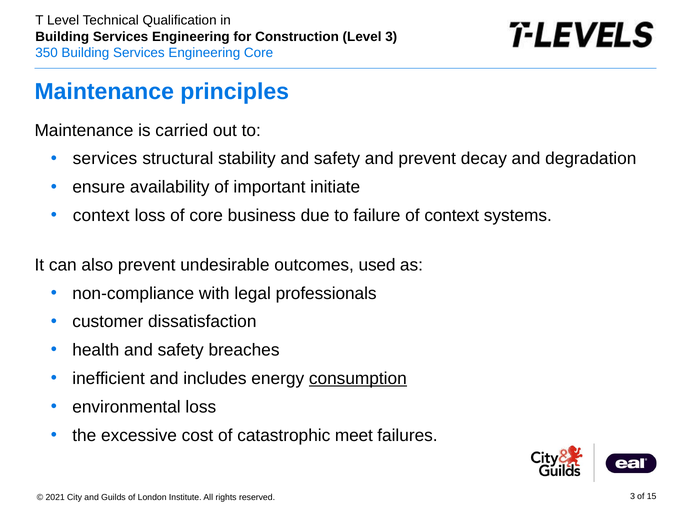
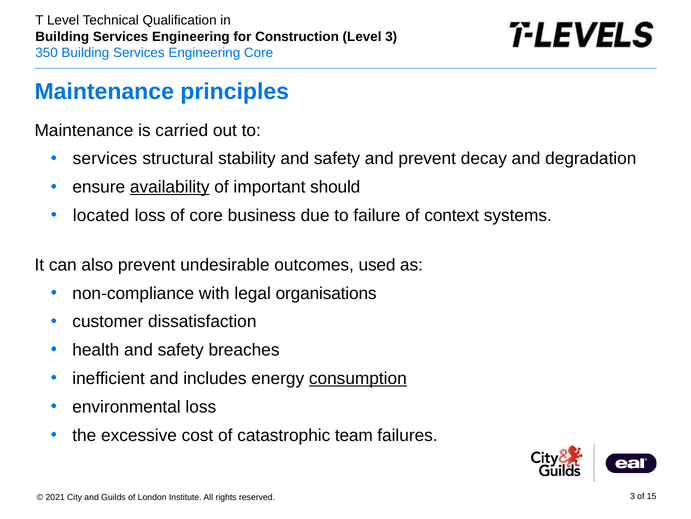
availability underline: none -> present
initiate: initiate -> should
context at (101, 215): context -> located
professionals: professionals -> organisations
meet: meet -> team
